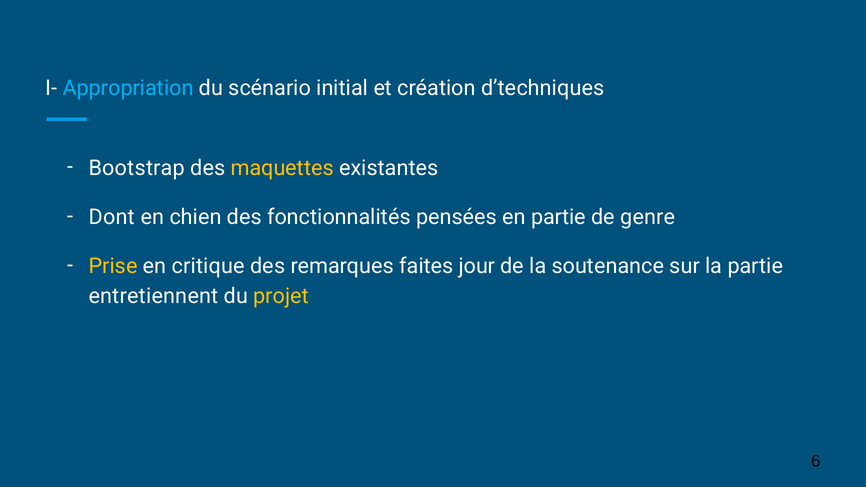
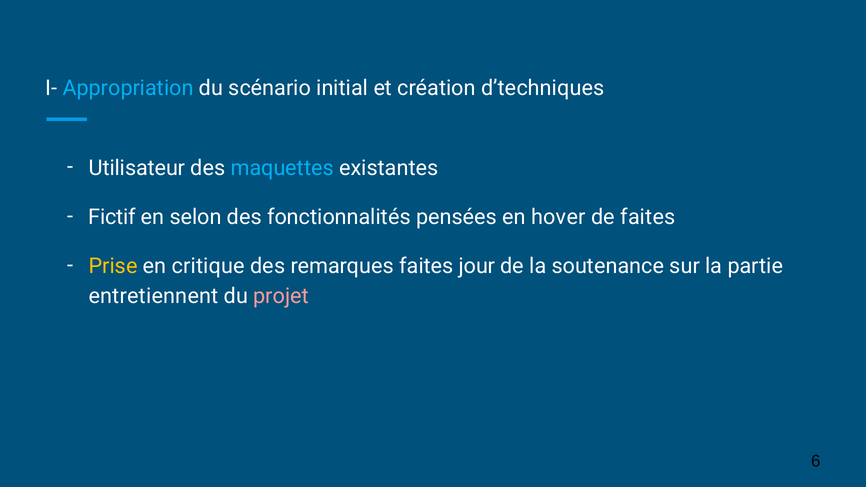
Bootstrap: Bootstrap -> Utilisateur
maquettes colour: yellow -> light blue
Dont: Dont -> Fictif
chien: chien -> selon
en partie: partie -> hover
de genre: genre -> faites
projet colour: yellow -> pink
